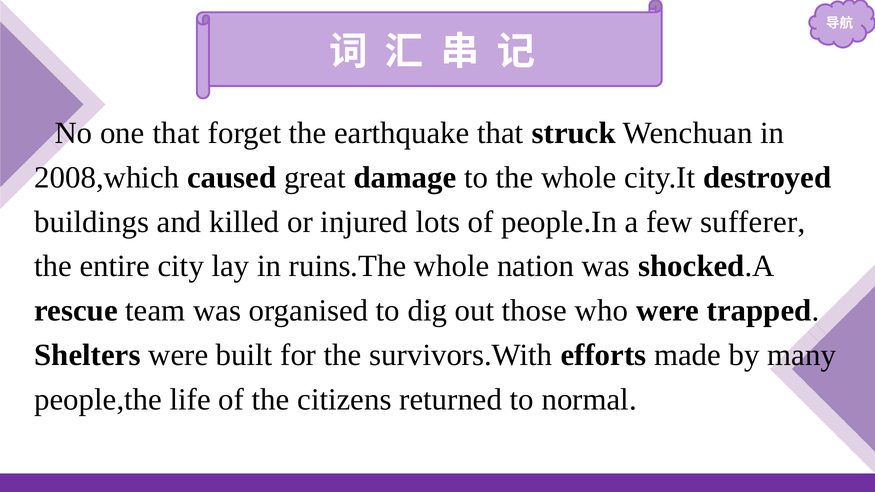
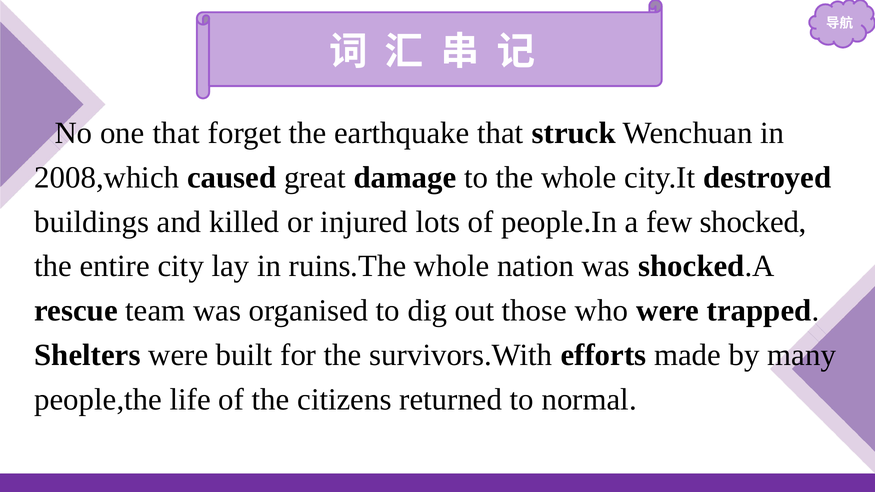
sufferer: sufferer -> shocked
